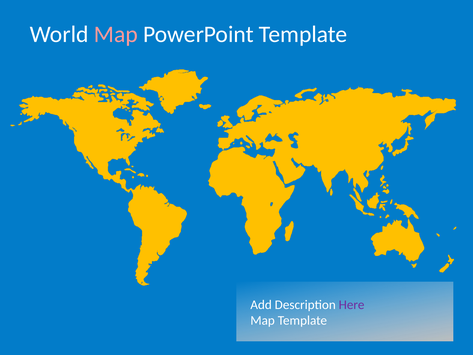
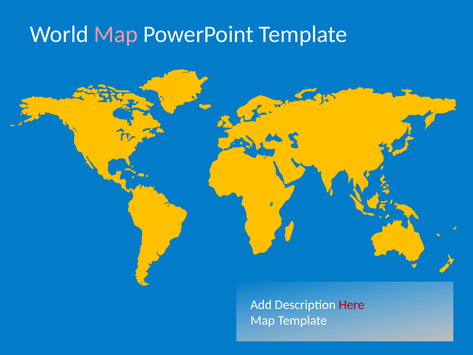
Here colour: purple -> red
